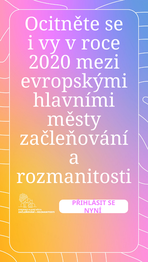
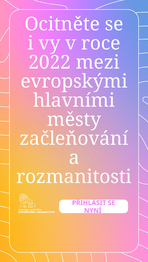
2020: 2020 -> 2022
